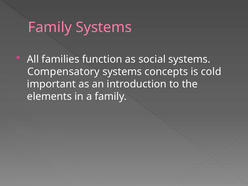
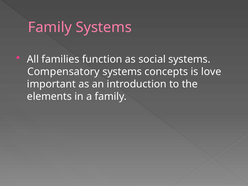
cold: cold -> love
